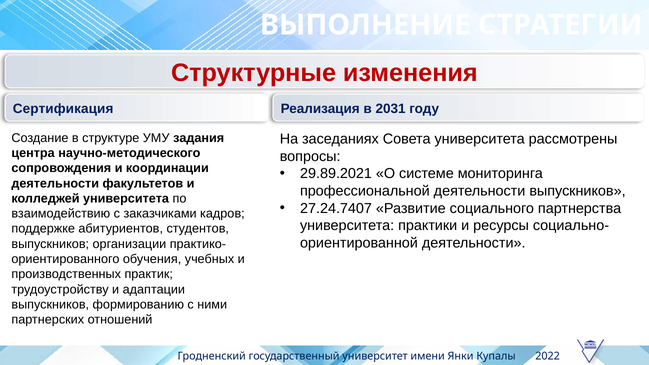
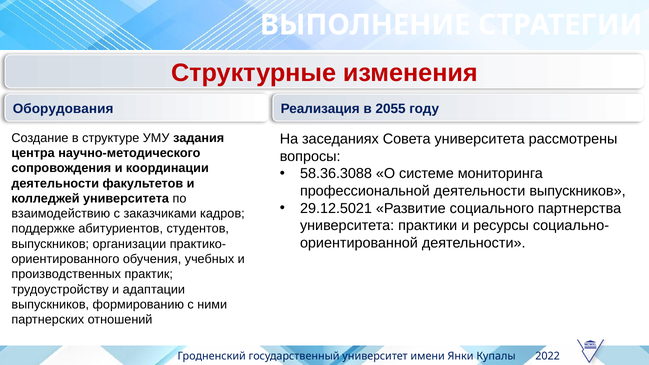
Сертификация: Сертификация -> Оборудования
2031: 2031 -> 2055
29.89.2021: 29.89.2021 -> 58.36.3088
27.24.7407: 27.24.7407 -> 29.12.5021
